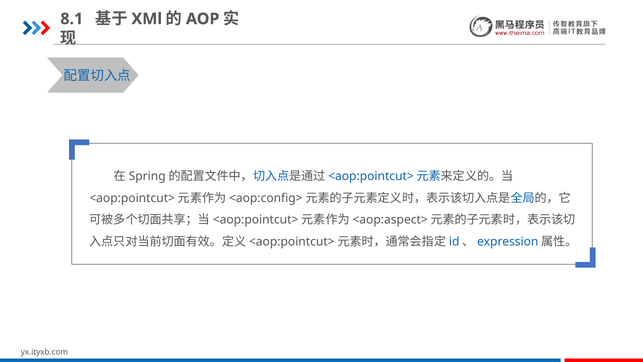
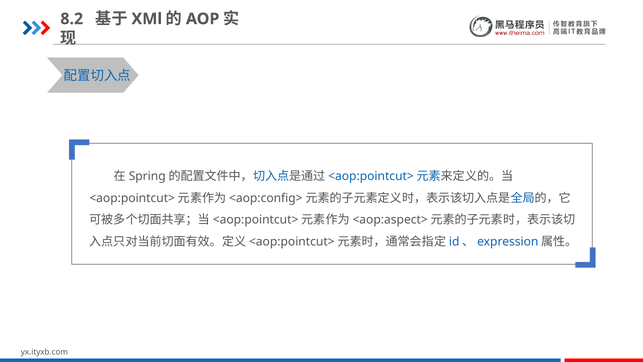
8.1: 8.1 -> 8.2
